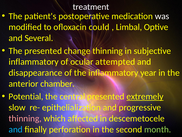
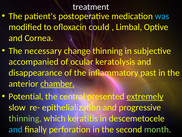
was colour: white -> light blue
Several: Several -> Cornea
The presented: presented -> necessary
inflammatory at (34, 62): inflammatory -> accompanied
attempted: attempted -> keratolysis
year: year -> past
chamber underline: none -> present
thinning at (25, 118) colour: pink -> light green
affected: affected -> keratitis
